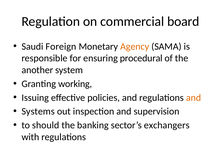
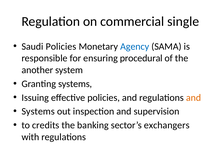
board: board -> single
Saudi Foreign: Foreign -> Policies
Agency colour: orange -> blue
Granting working: working -> systems
should: should -> credits
